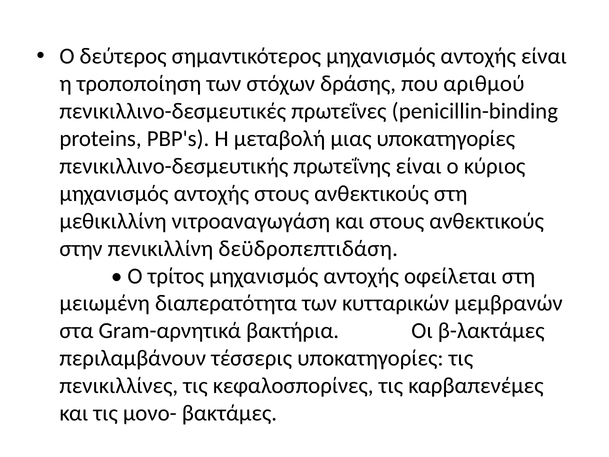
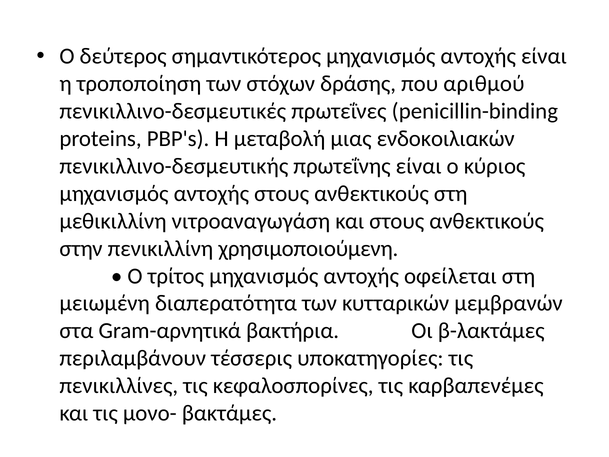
μιας υποκατηγορίες: υποκατηγορίες -> ενδοκοιλιακών
δεϋδροπεπτιδάση: δεϋδροπεπτιδάση -> χρησιμοποιούμενη
